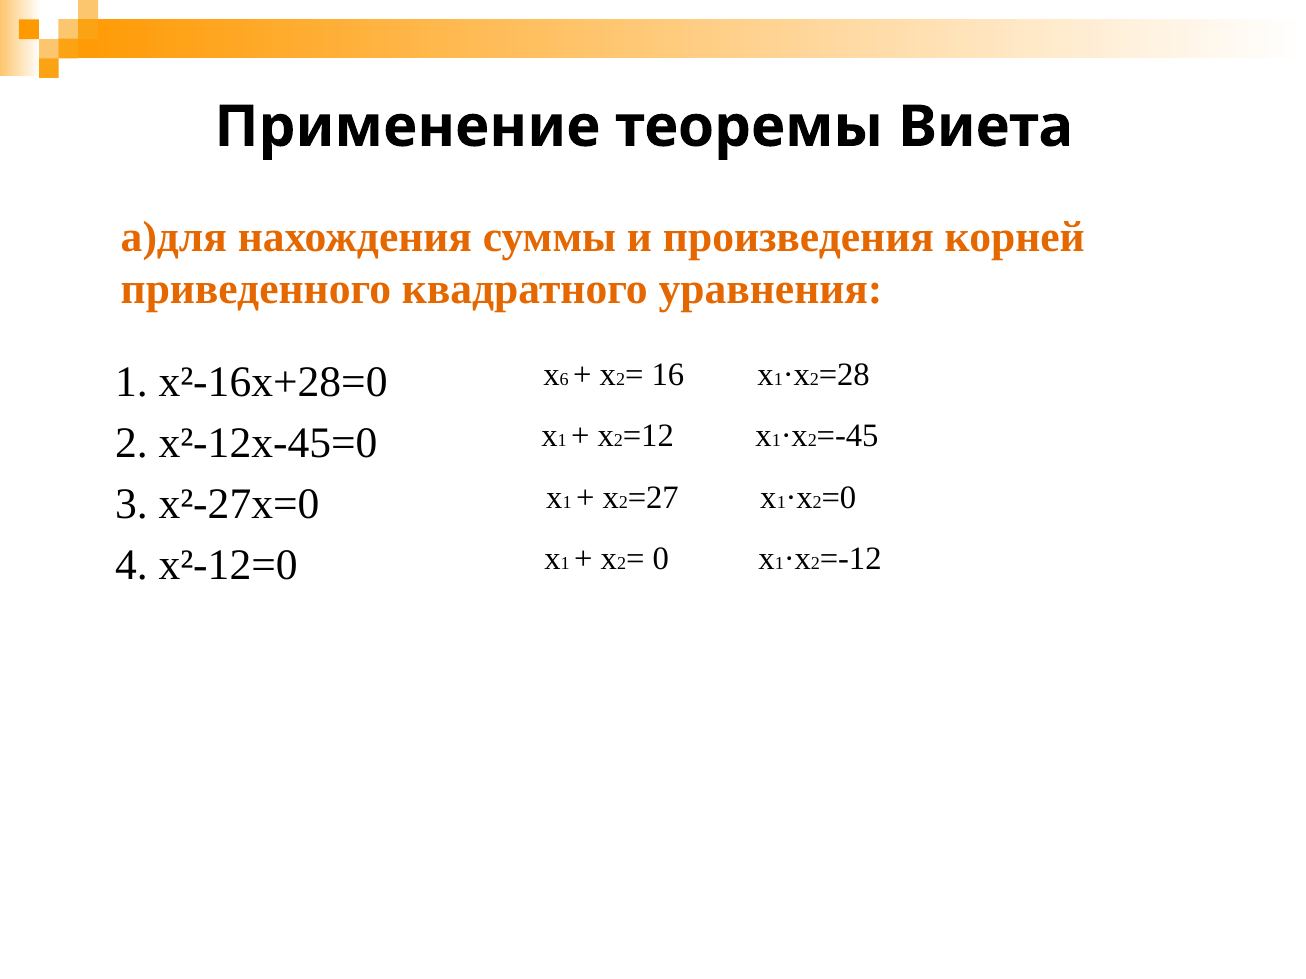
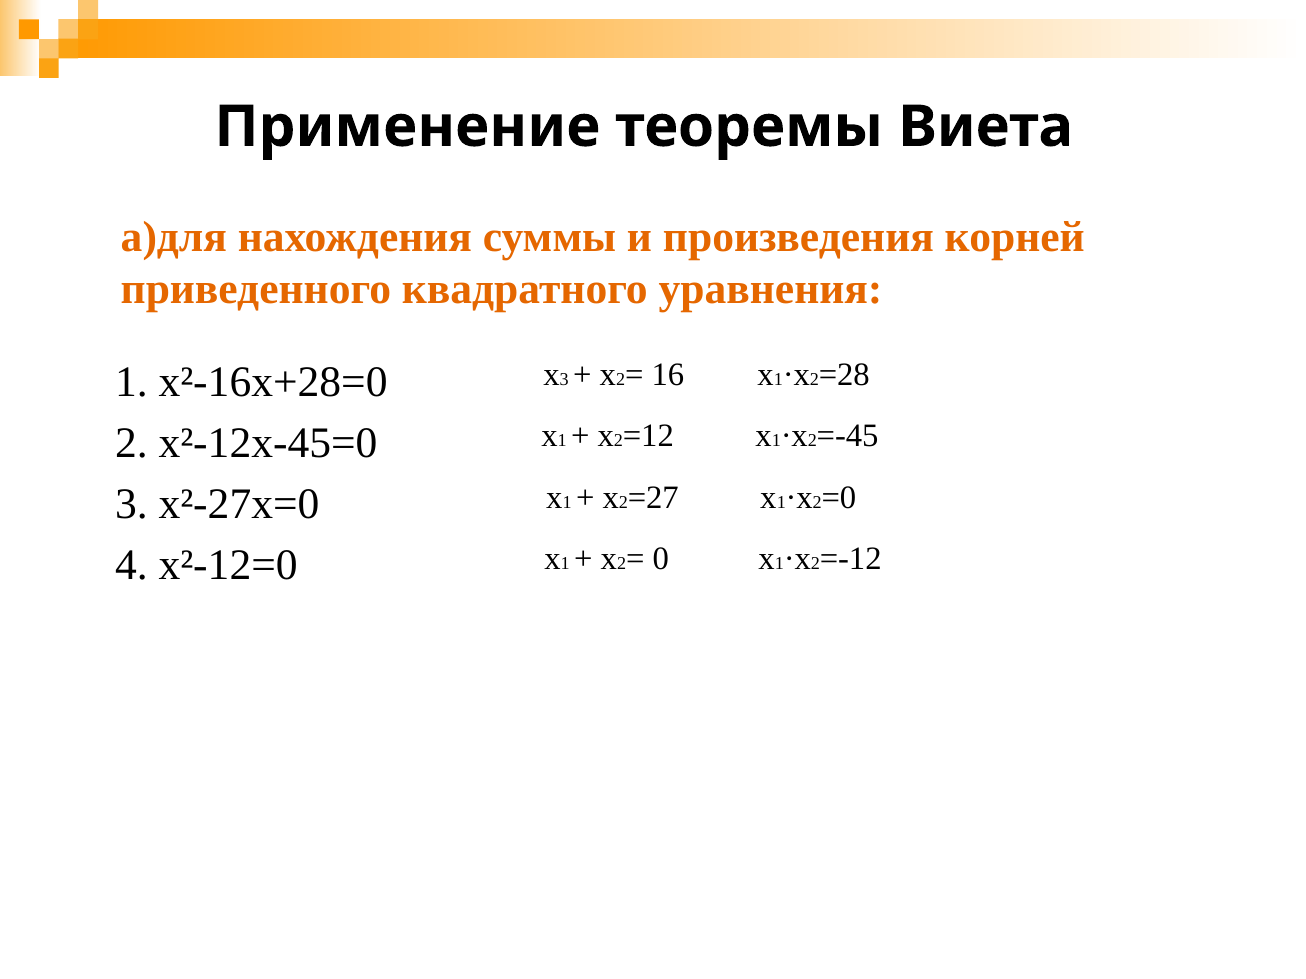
6 at (564, 380): 6 -> 3
